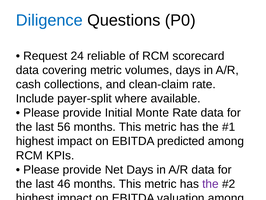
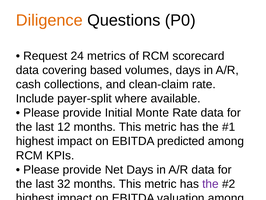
Diligence colour: blue -> orange
reliable: reliable -> metrics
covering metric: metric -> based
56: 56 -> 12
46: 46 -> 32
